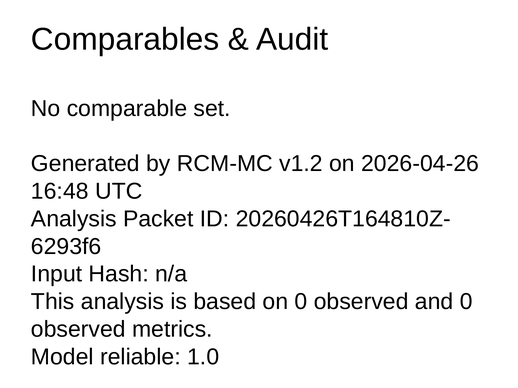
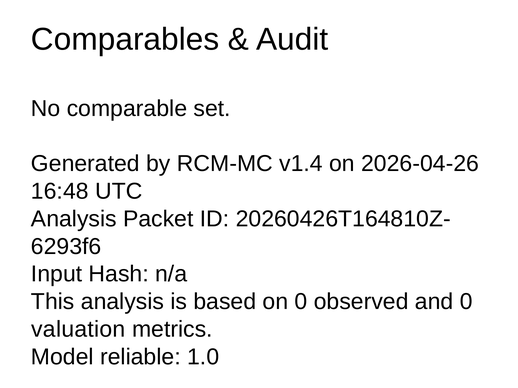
v1.2: v1.2 -> v1.4
observed at (78, 330): observed -> valuation
